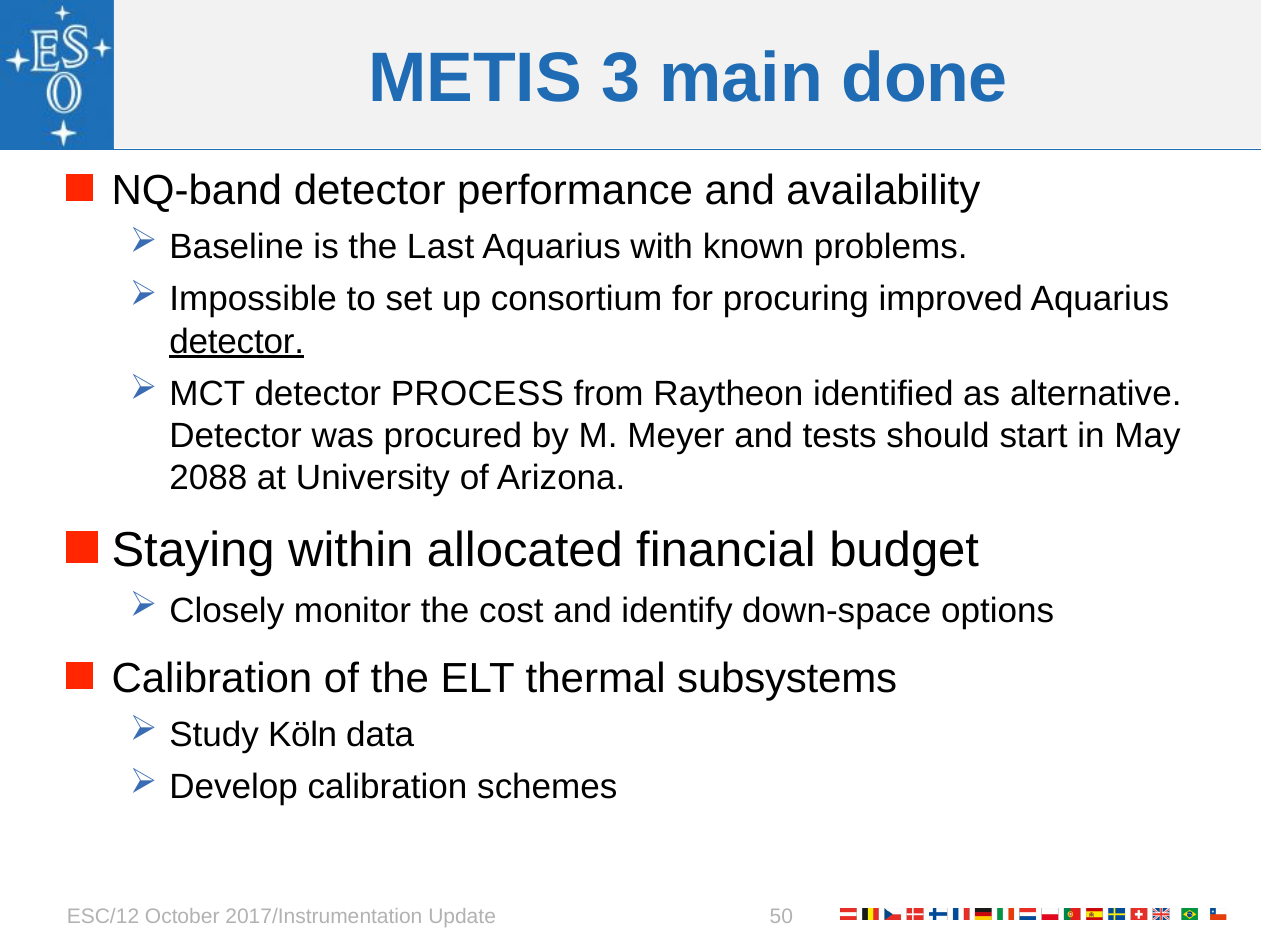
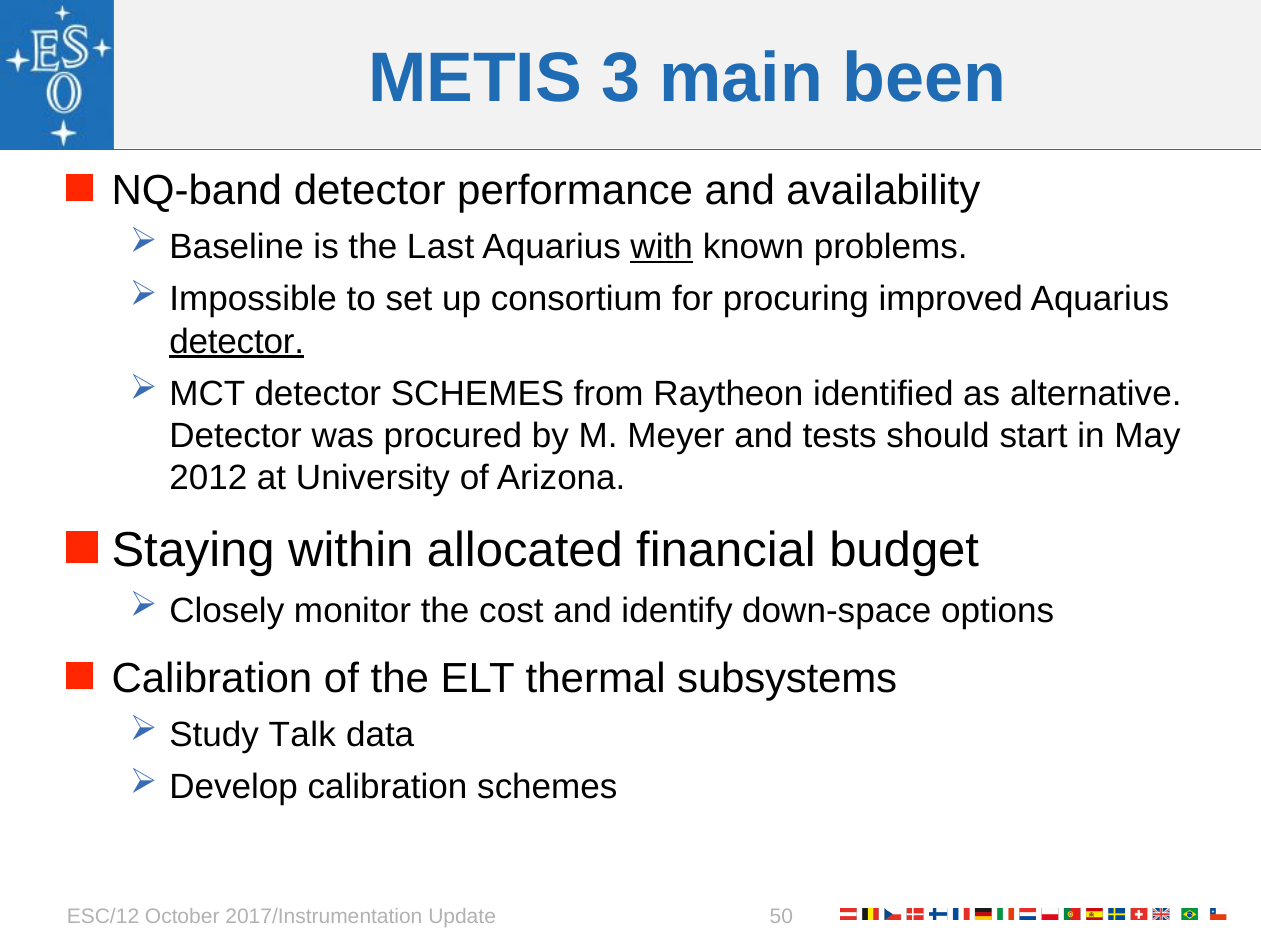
done: done -> been
with underline: none -> present
detector PROCESS: PROCESS -> SCHEMES
2088: 2088 -> 2012
Köln: Köln -> Talk
